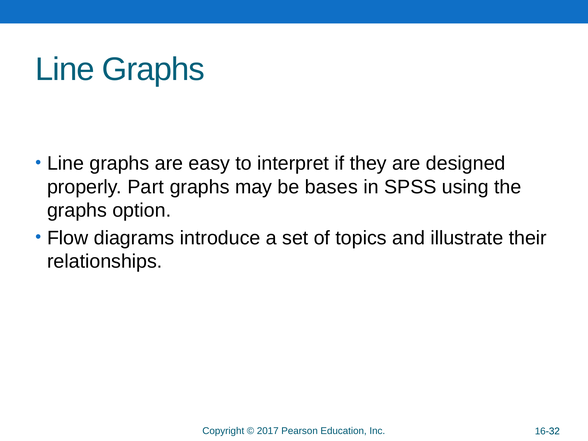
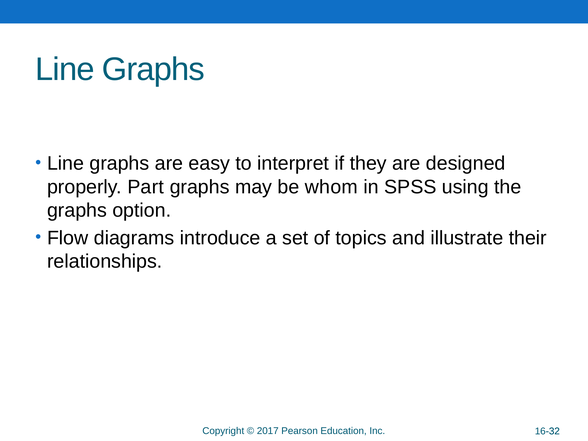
bases: bases -> whom
